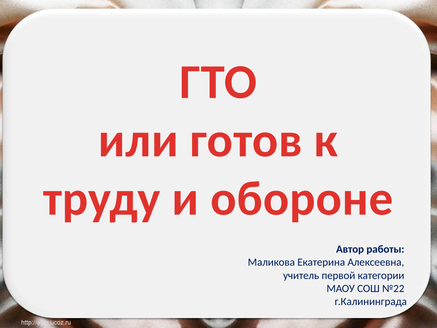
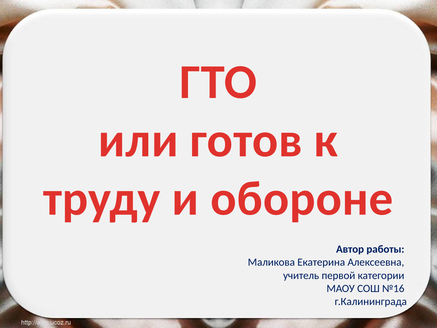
№22: №22 -> №16
